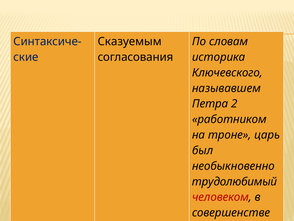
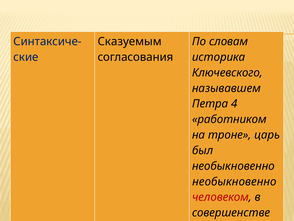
2: 2 -> 4
трудолюбимый at (235, 181): трудолюбимый -> необыкновенно
